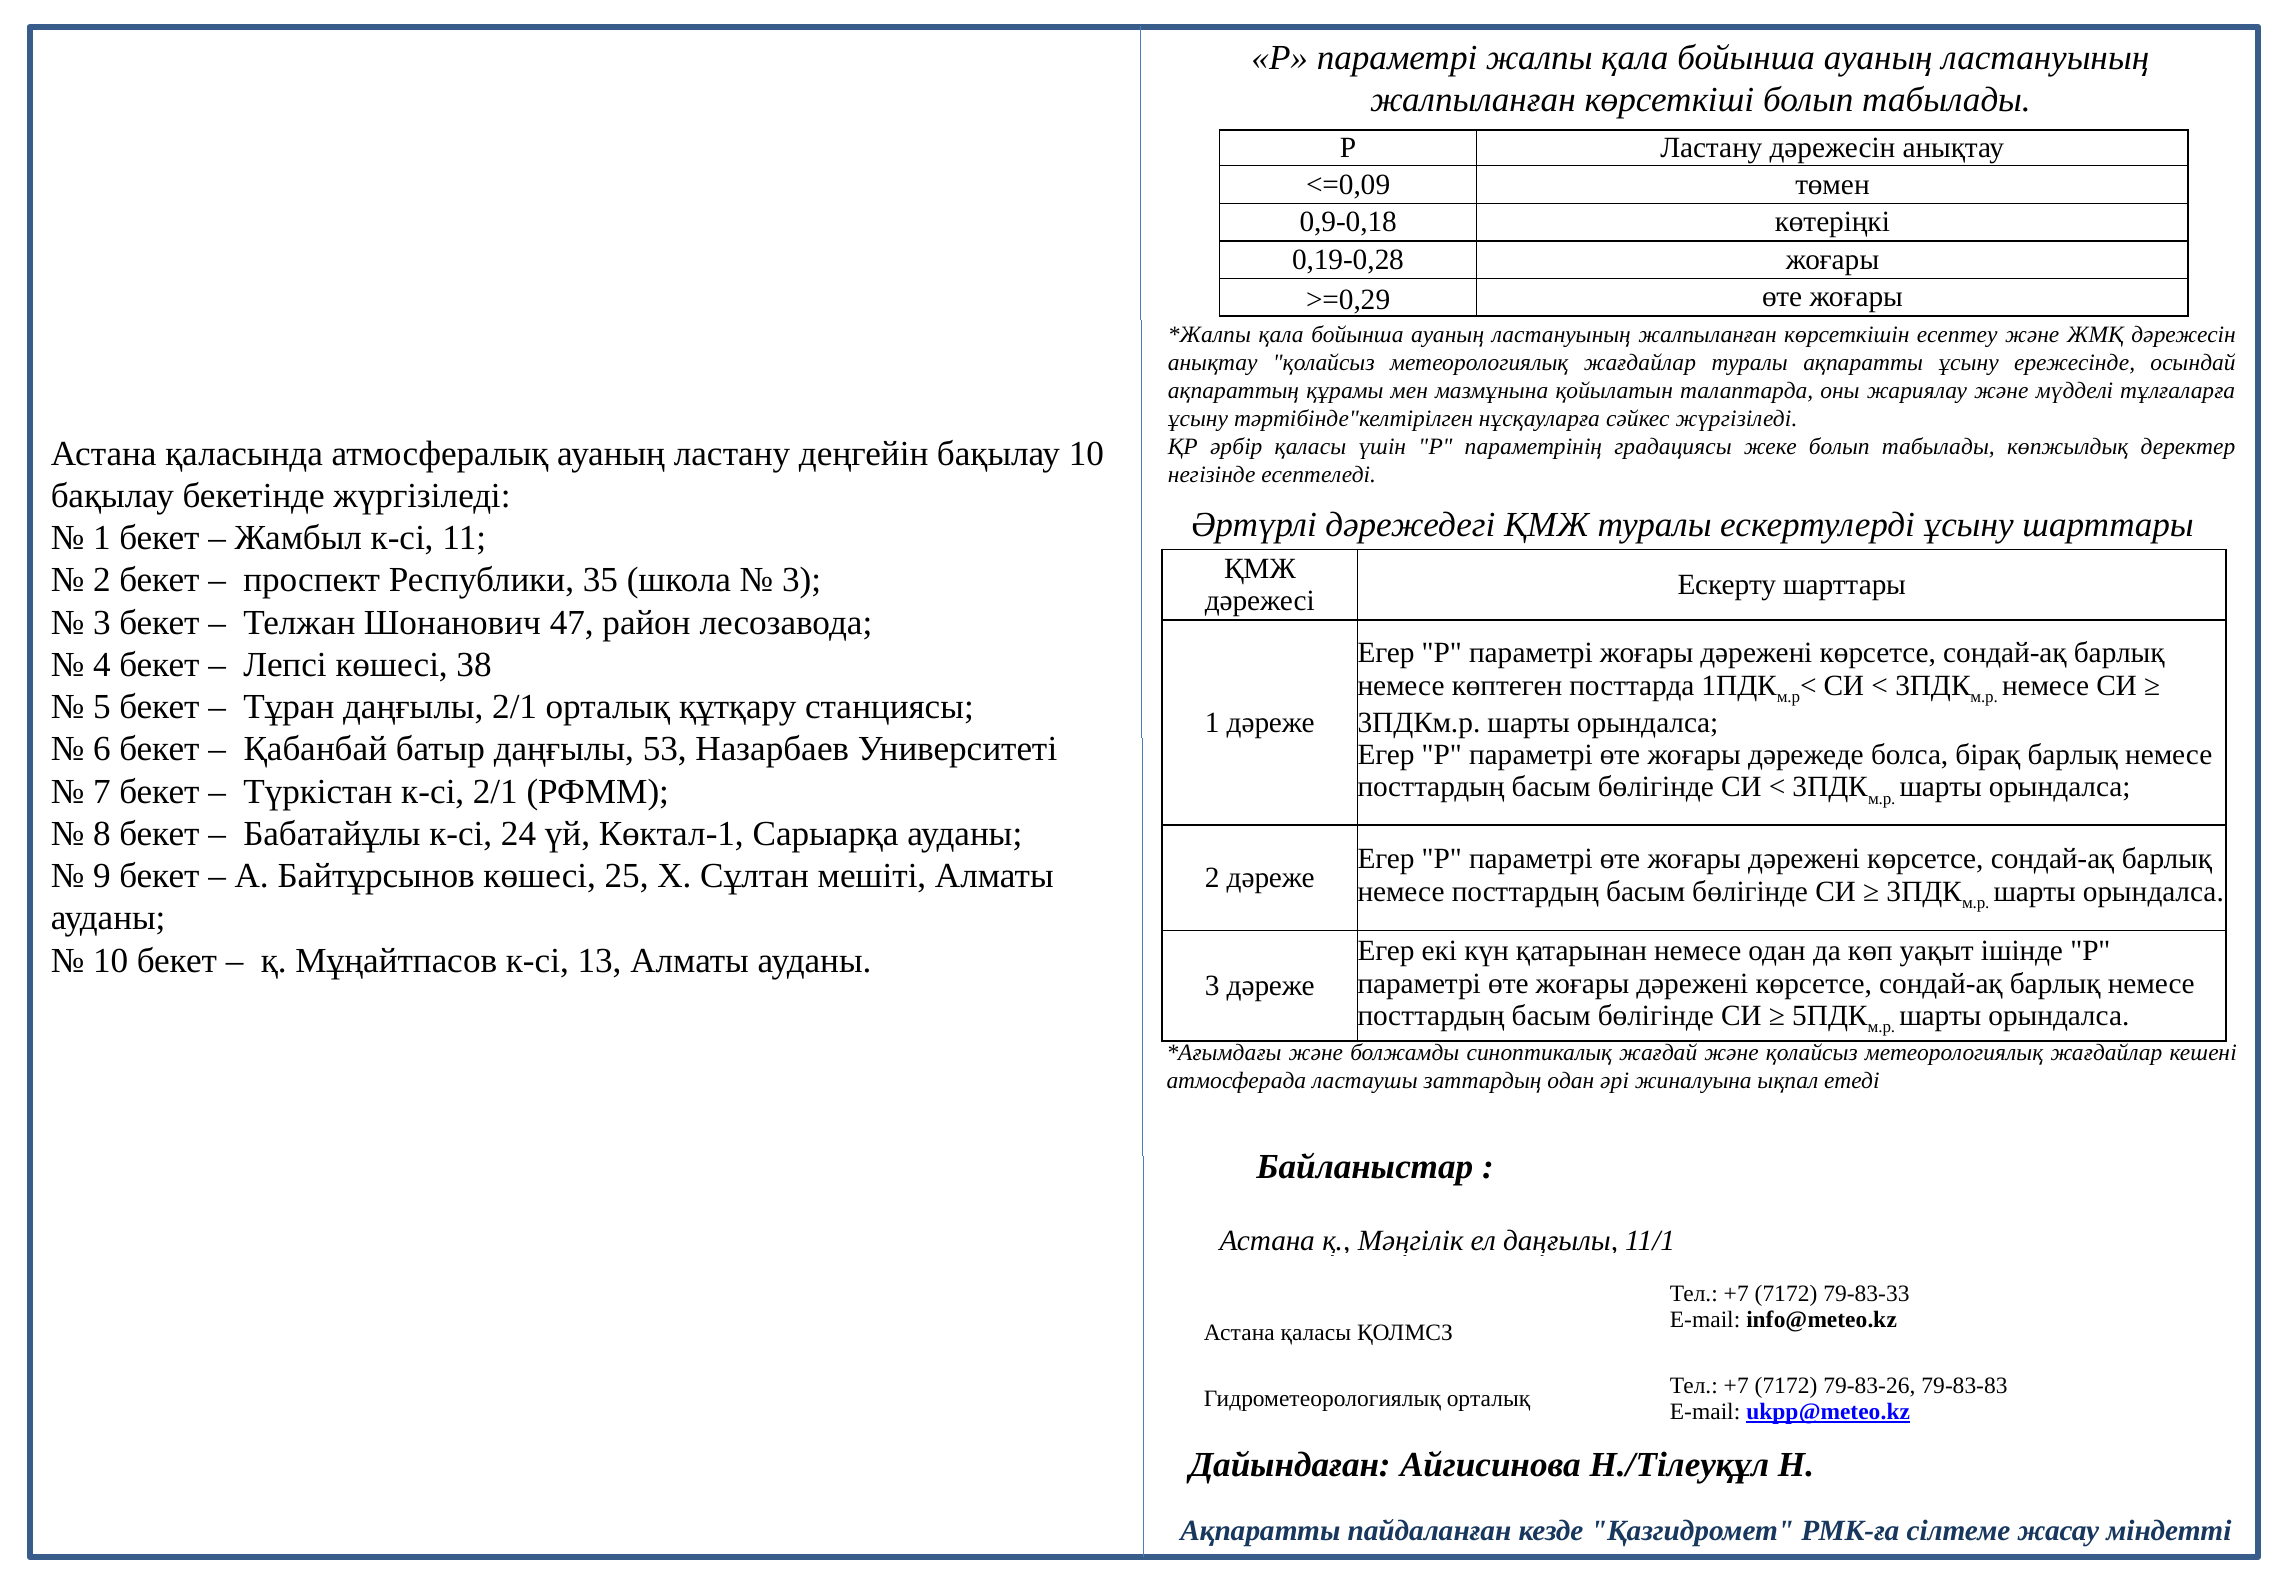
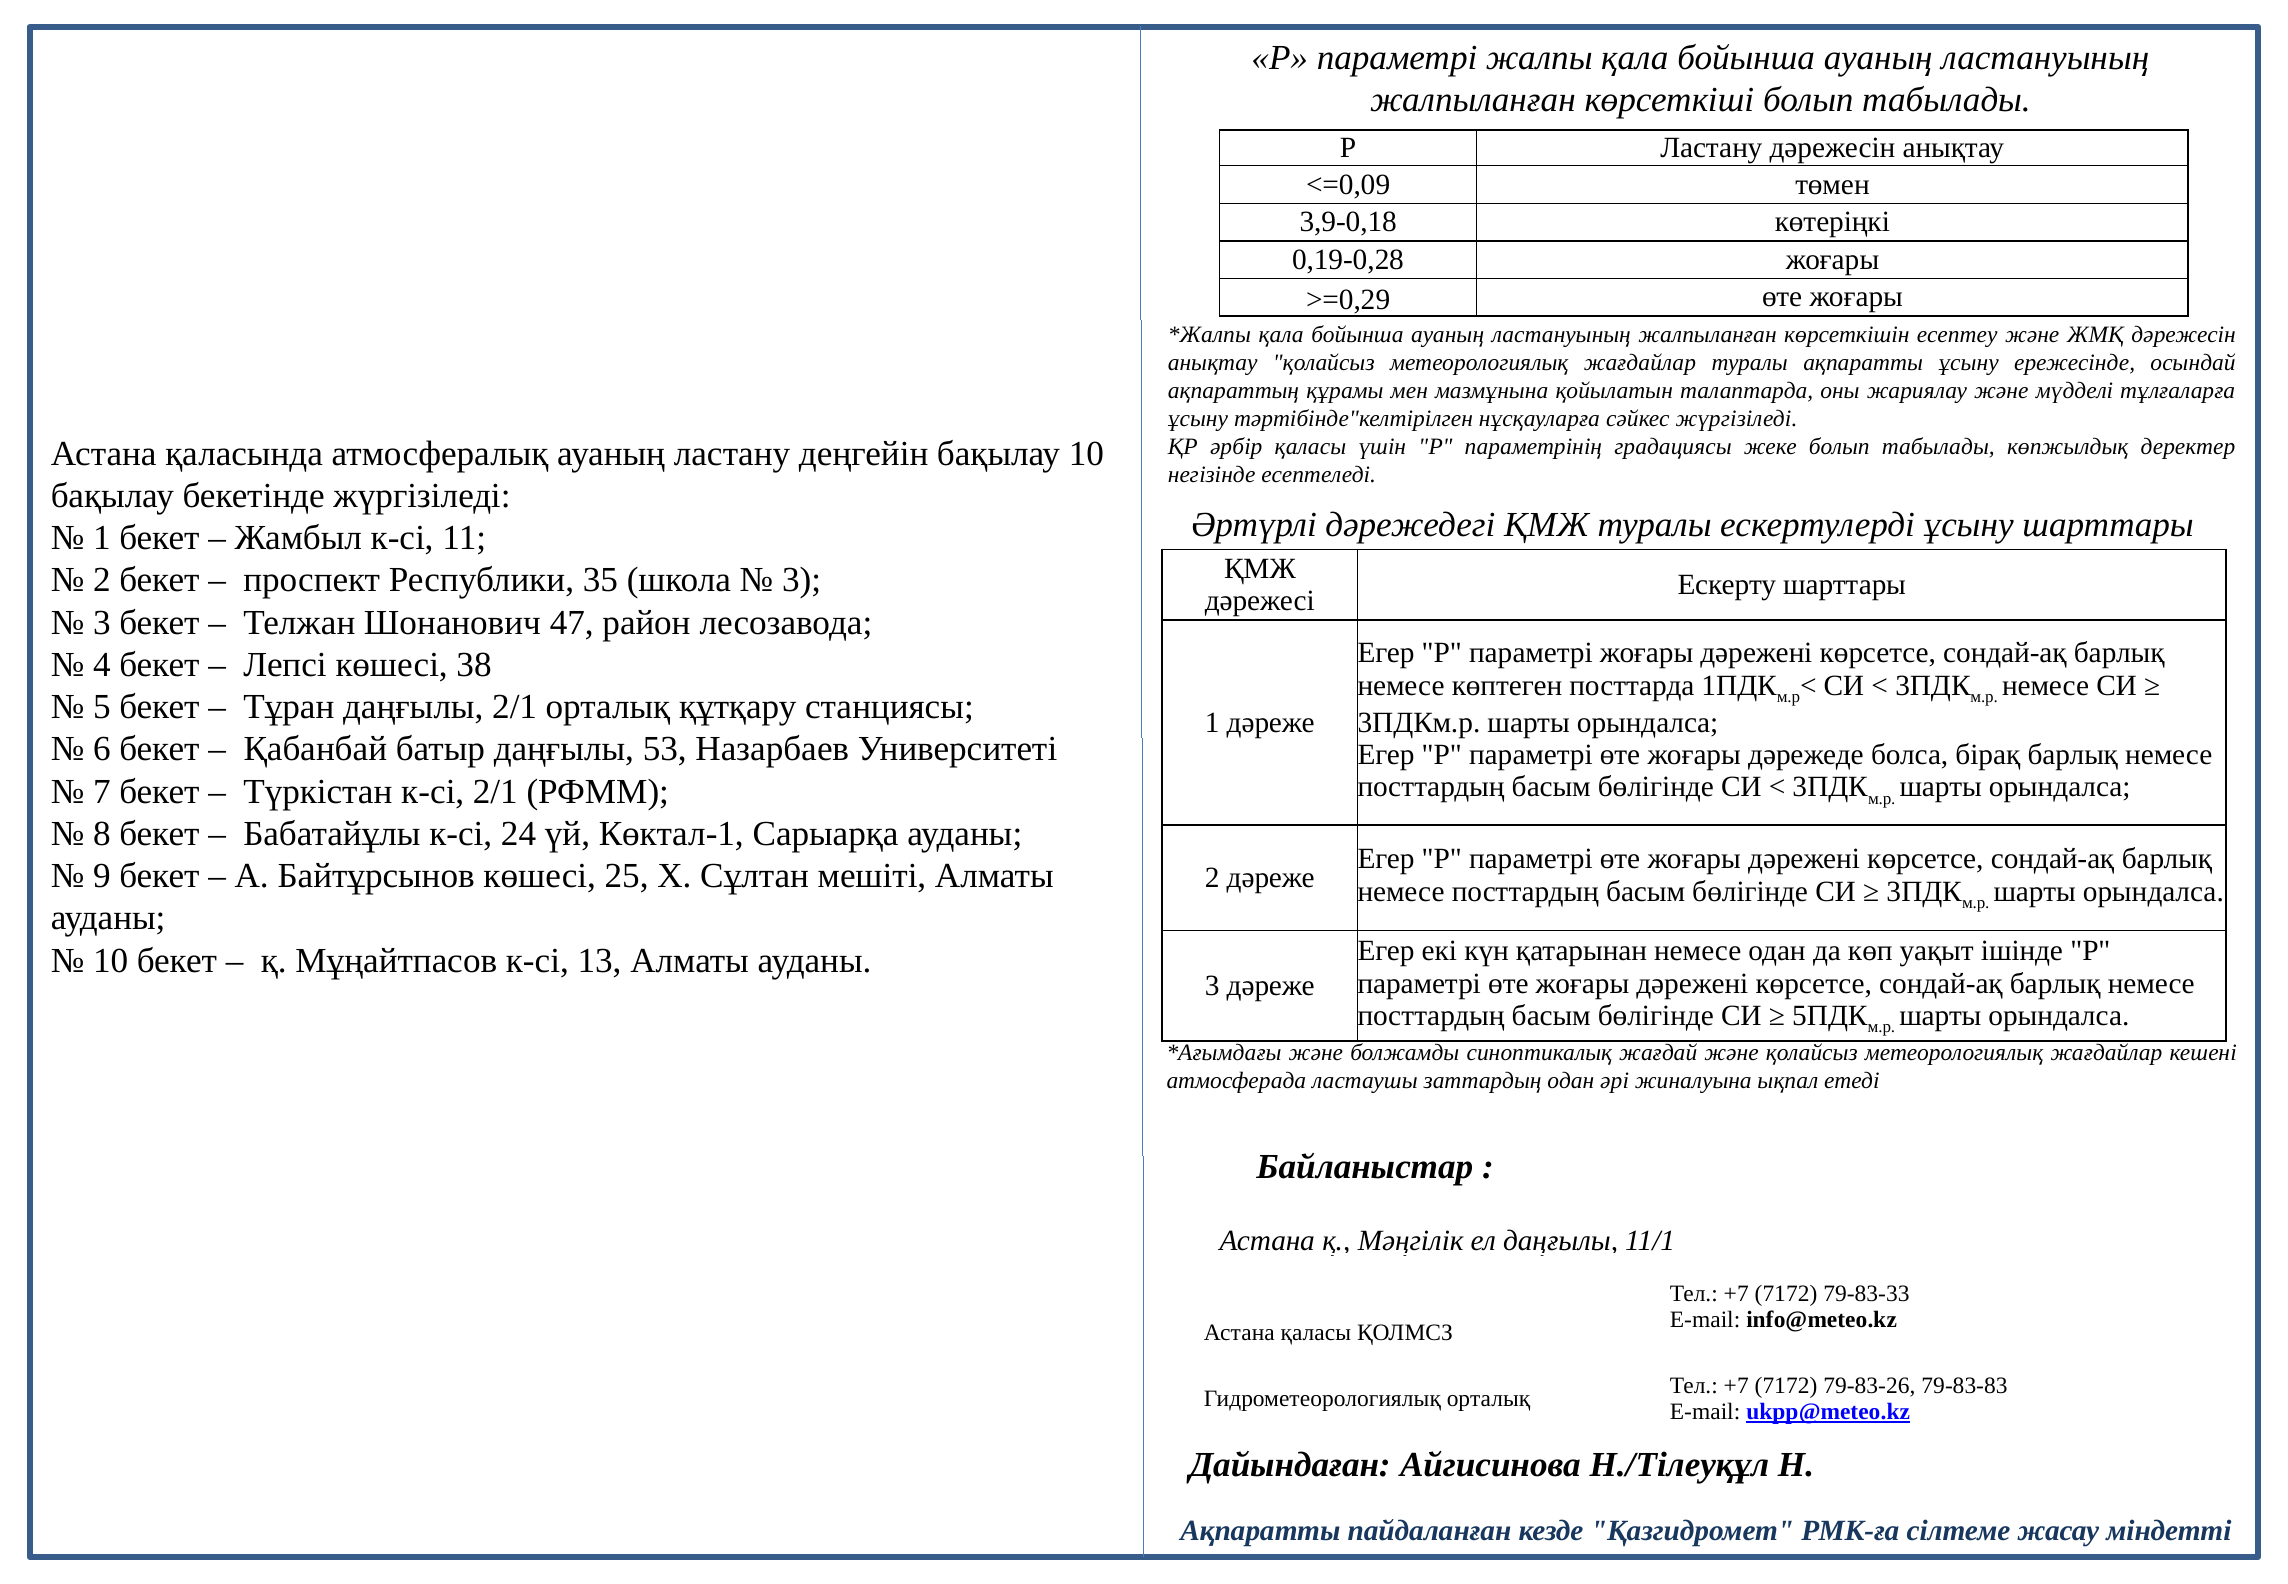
0,9-0,18: 0,9-0,18 -> 3,9-0,18
